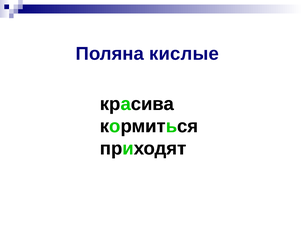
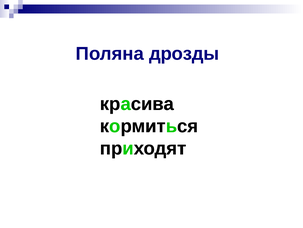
кислые: кислые -> дрозды
